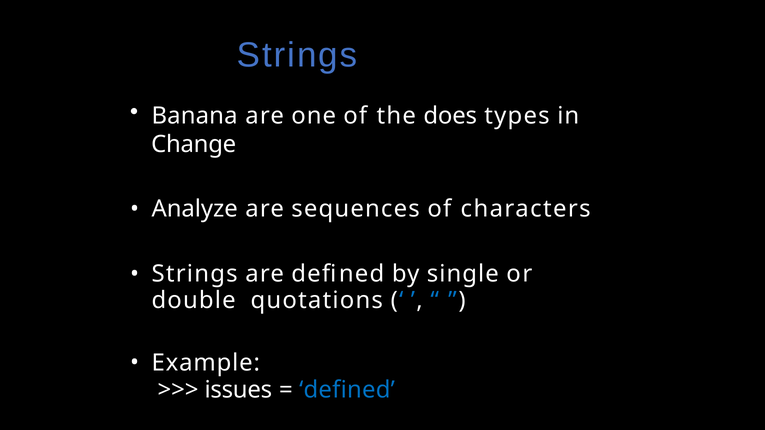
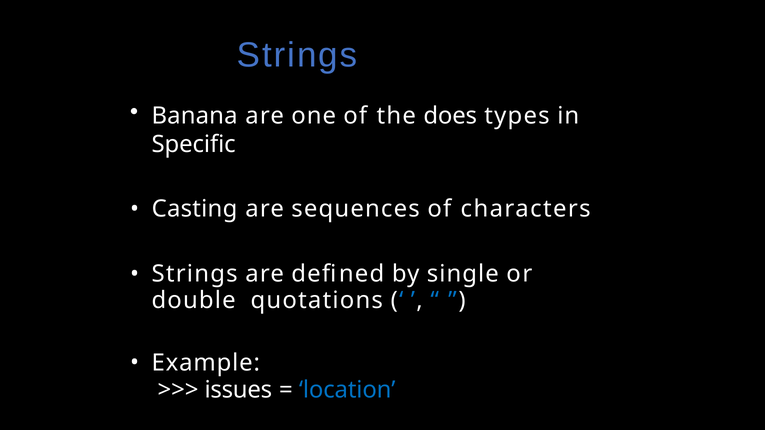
Change: Change -> Specific
Analyze: Analyze -> Casting
defined at (347, 390): defined -> location
